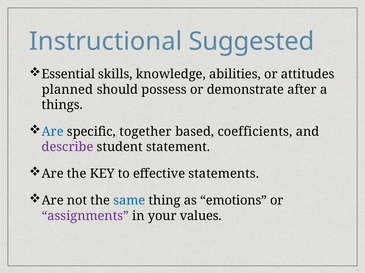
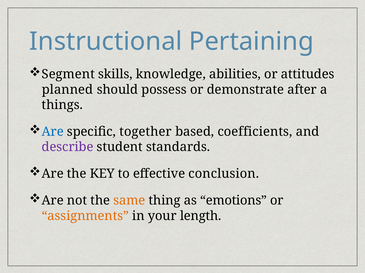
Suggested: Suggested -> Pertaining
Essential: Essential -> Segment
statement: statement -> standards
statements: statements -> conclusion
same colour: blue -> orange
assignments colour: purple -> orange
values: values -> length
